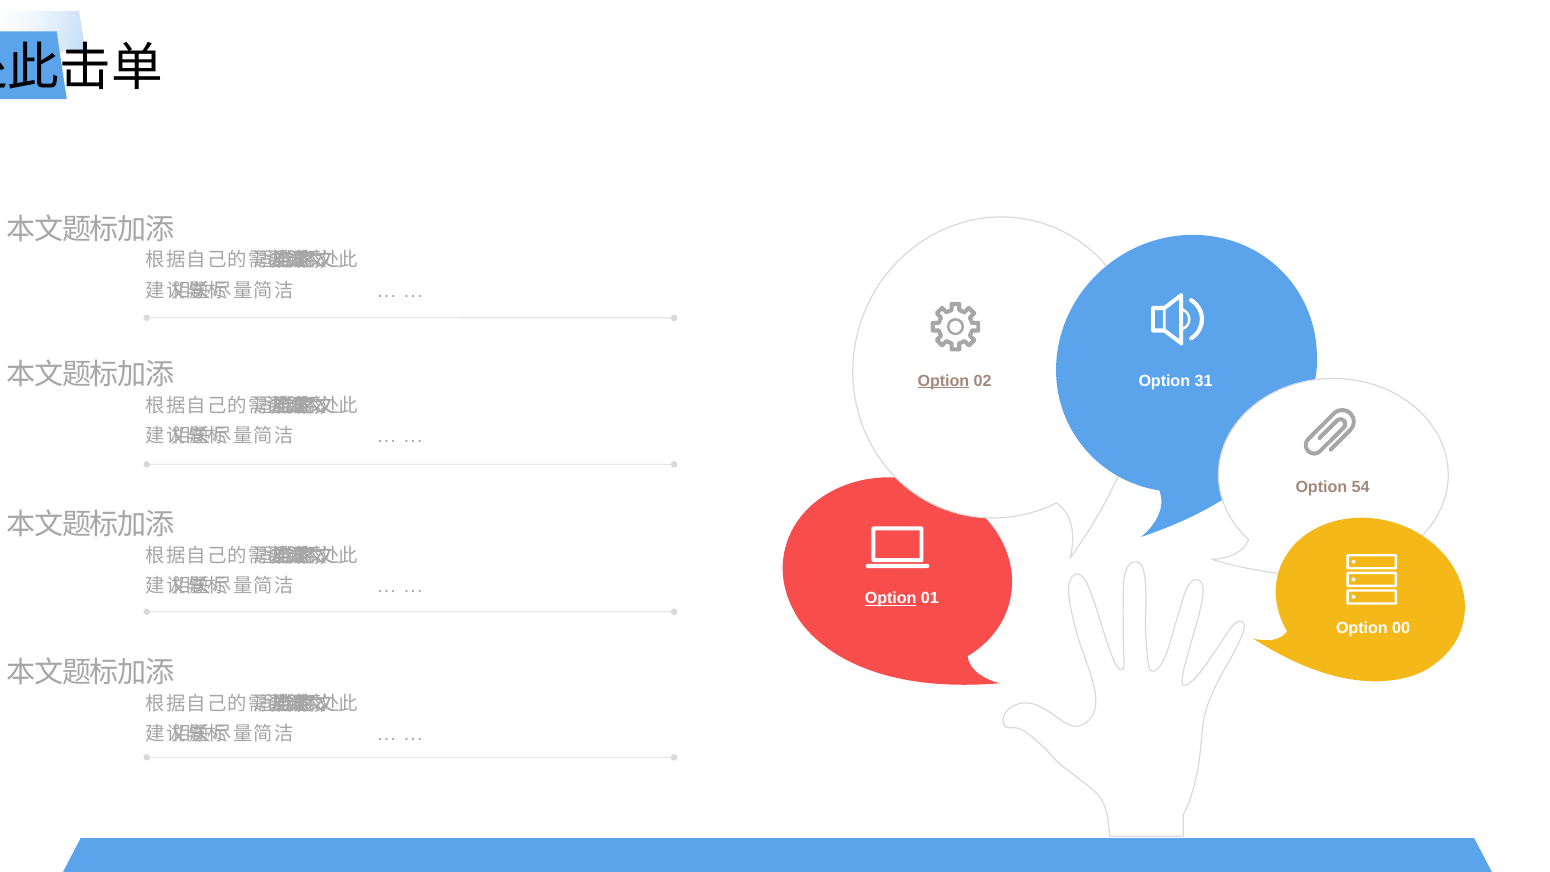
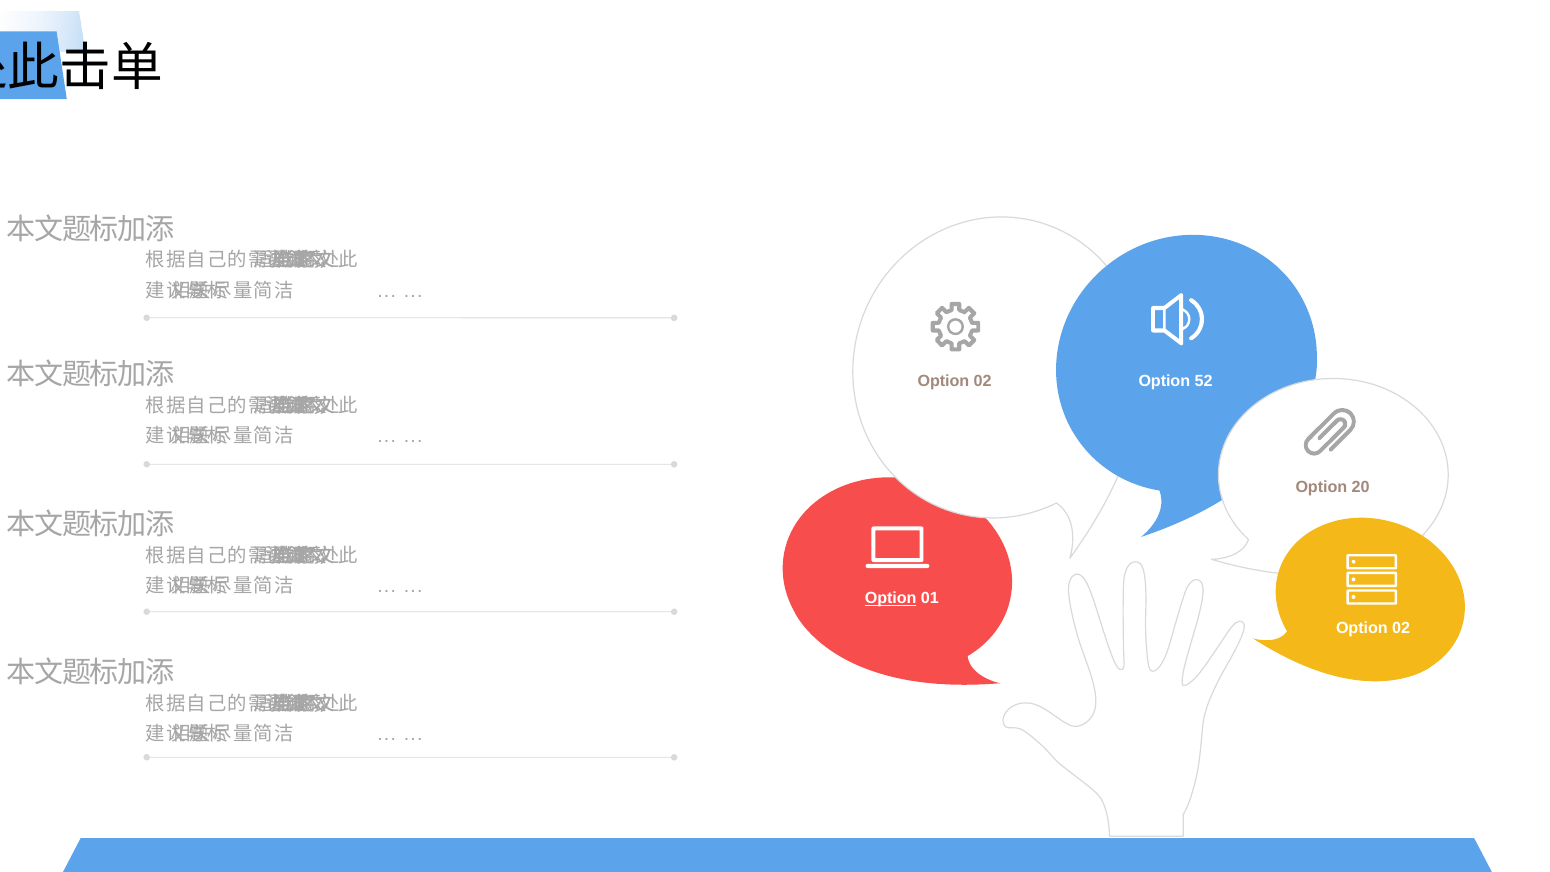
Option at (943, 381) underline: present -> none
31: 31 -> 52
54: 54 -> 20
00 at (1401, 629): 00 -> 02
